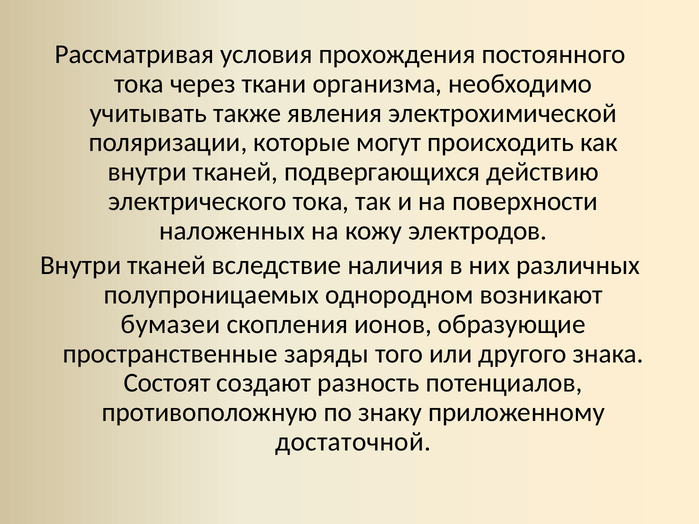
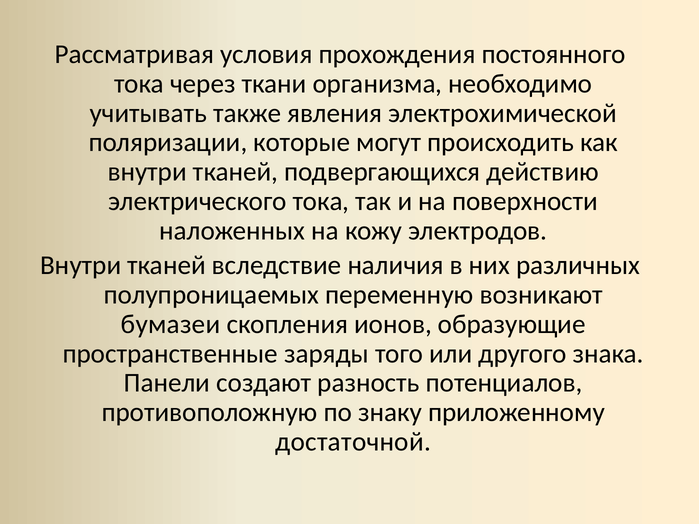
однородном: однородном -> переменную
Состоят: Состоят -> Панели
